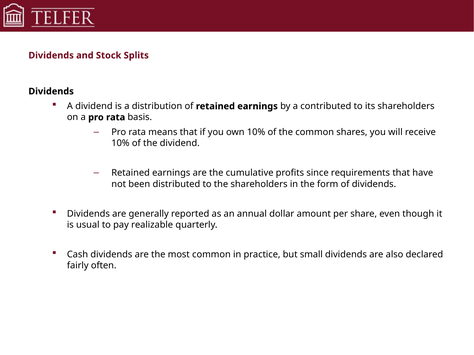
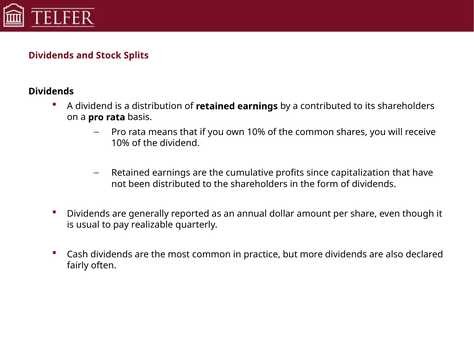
requirements: requirements -> capitalization
small: small -> more
